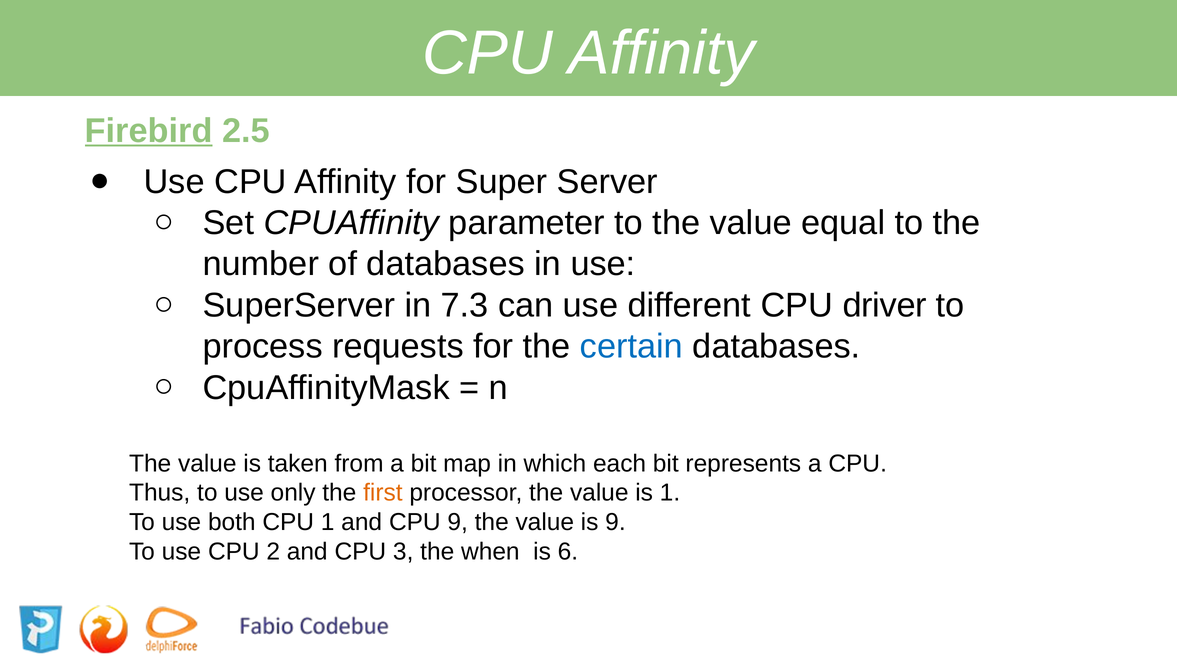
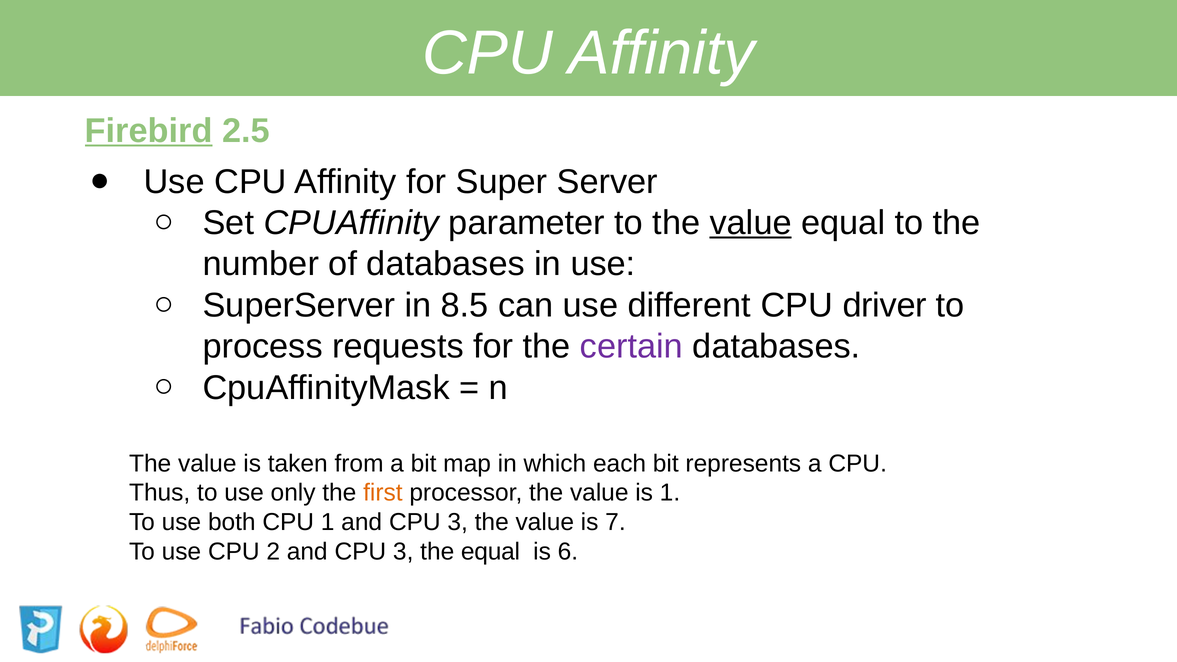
value at (751, 223) underline: none -> present
7.3: 7.3 -> 8.5
certain colour: blue -> purple
1 and CPU 9: 9 -> 3
is 9: 9 -> 7
the when: when -> equal
